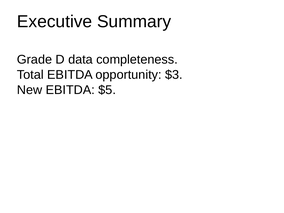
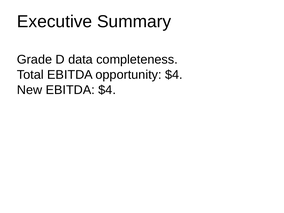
opportunity $3: $3 -> $4
EBITDA $5: $5 -> $4
